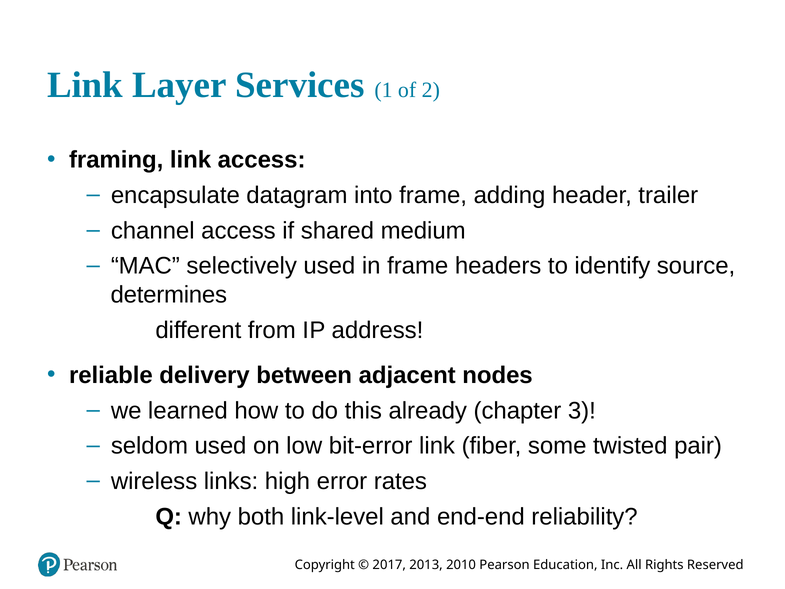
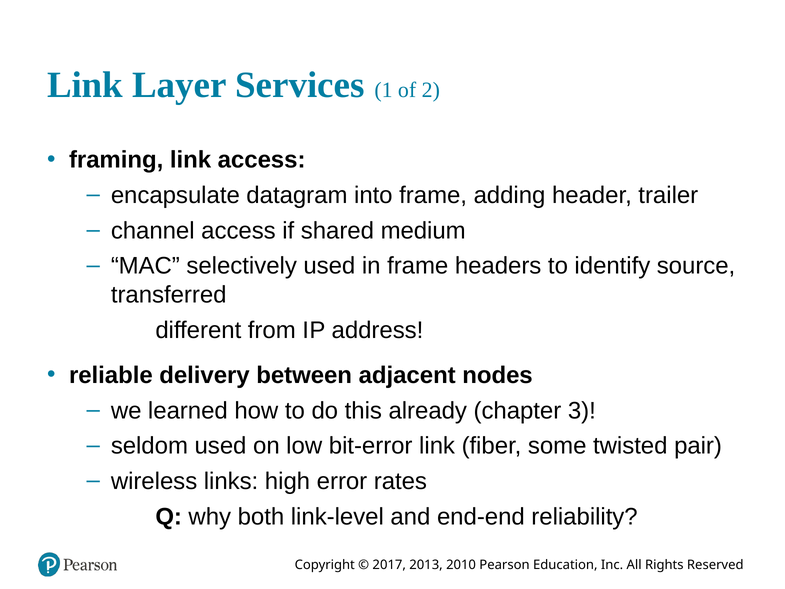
determines: determines -> transferred
